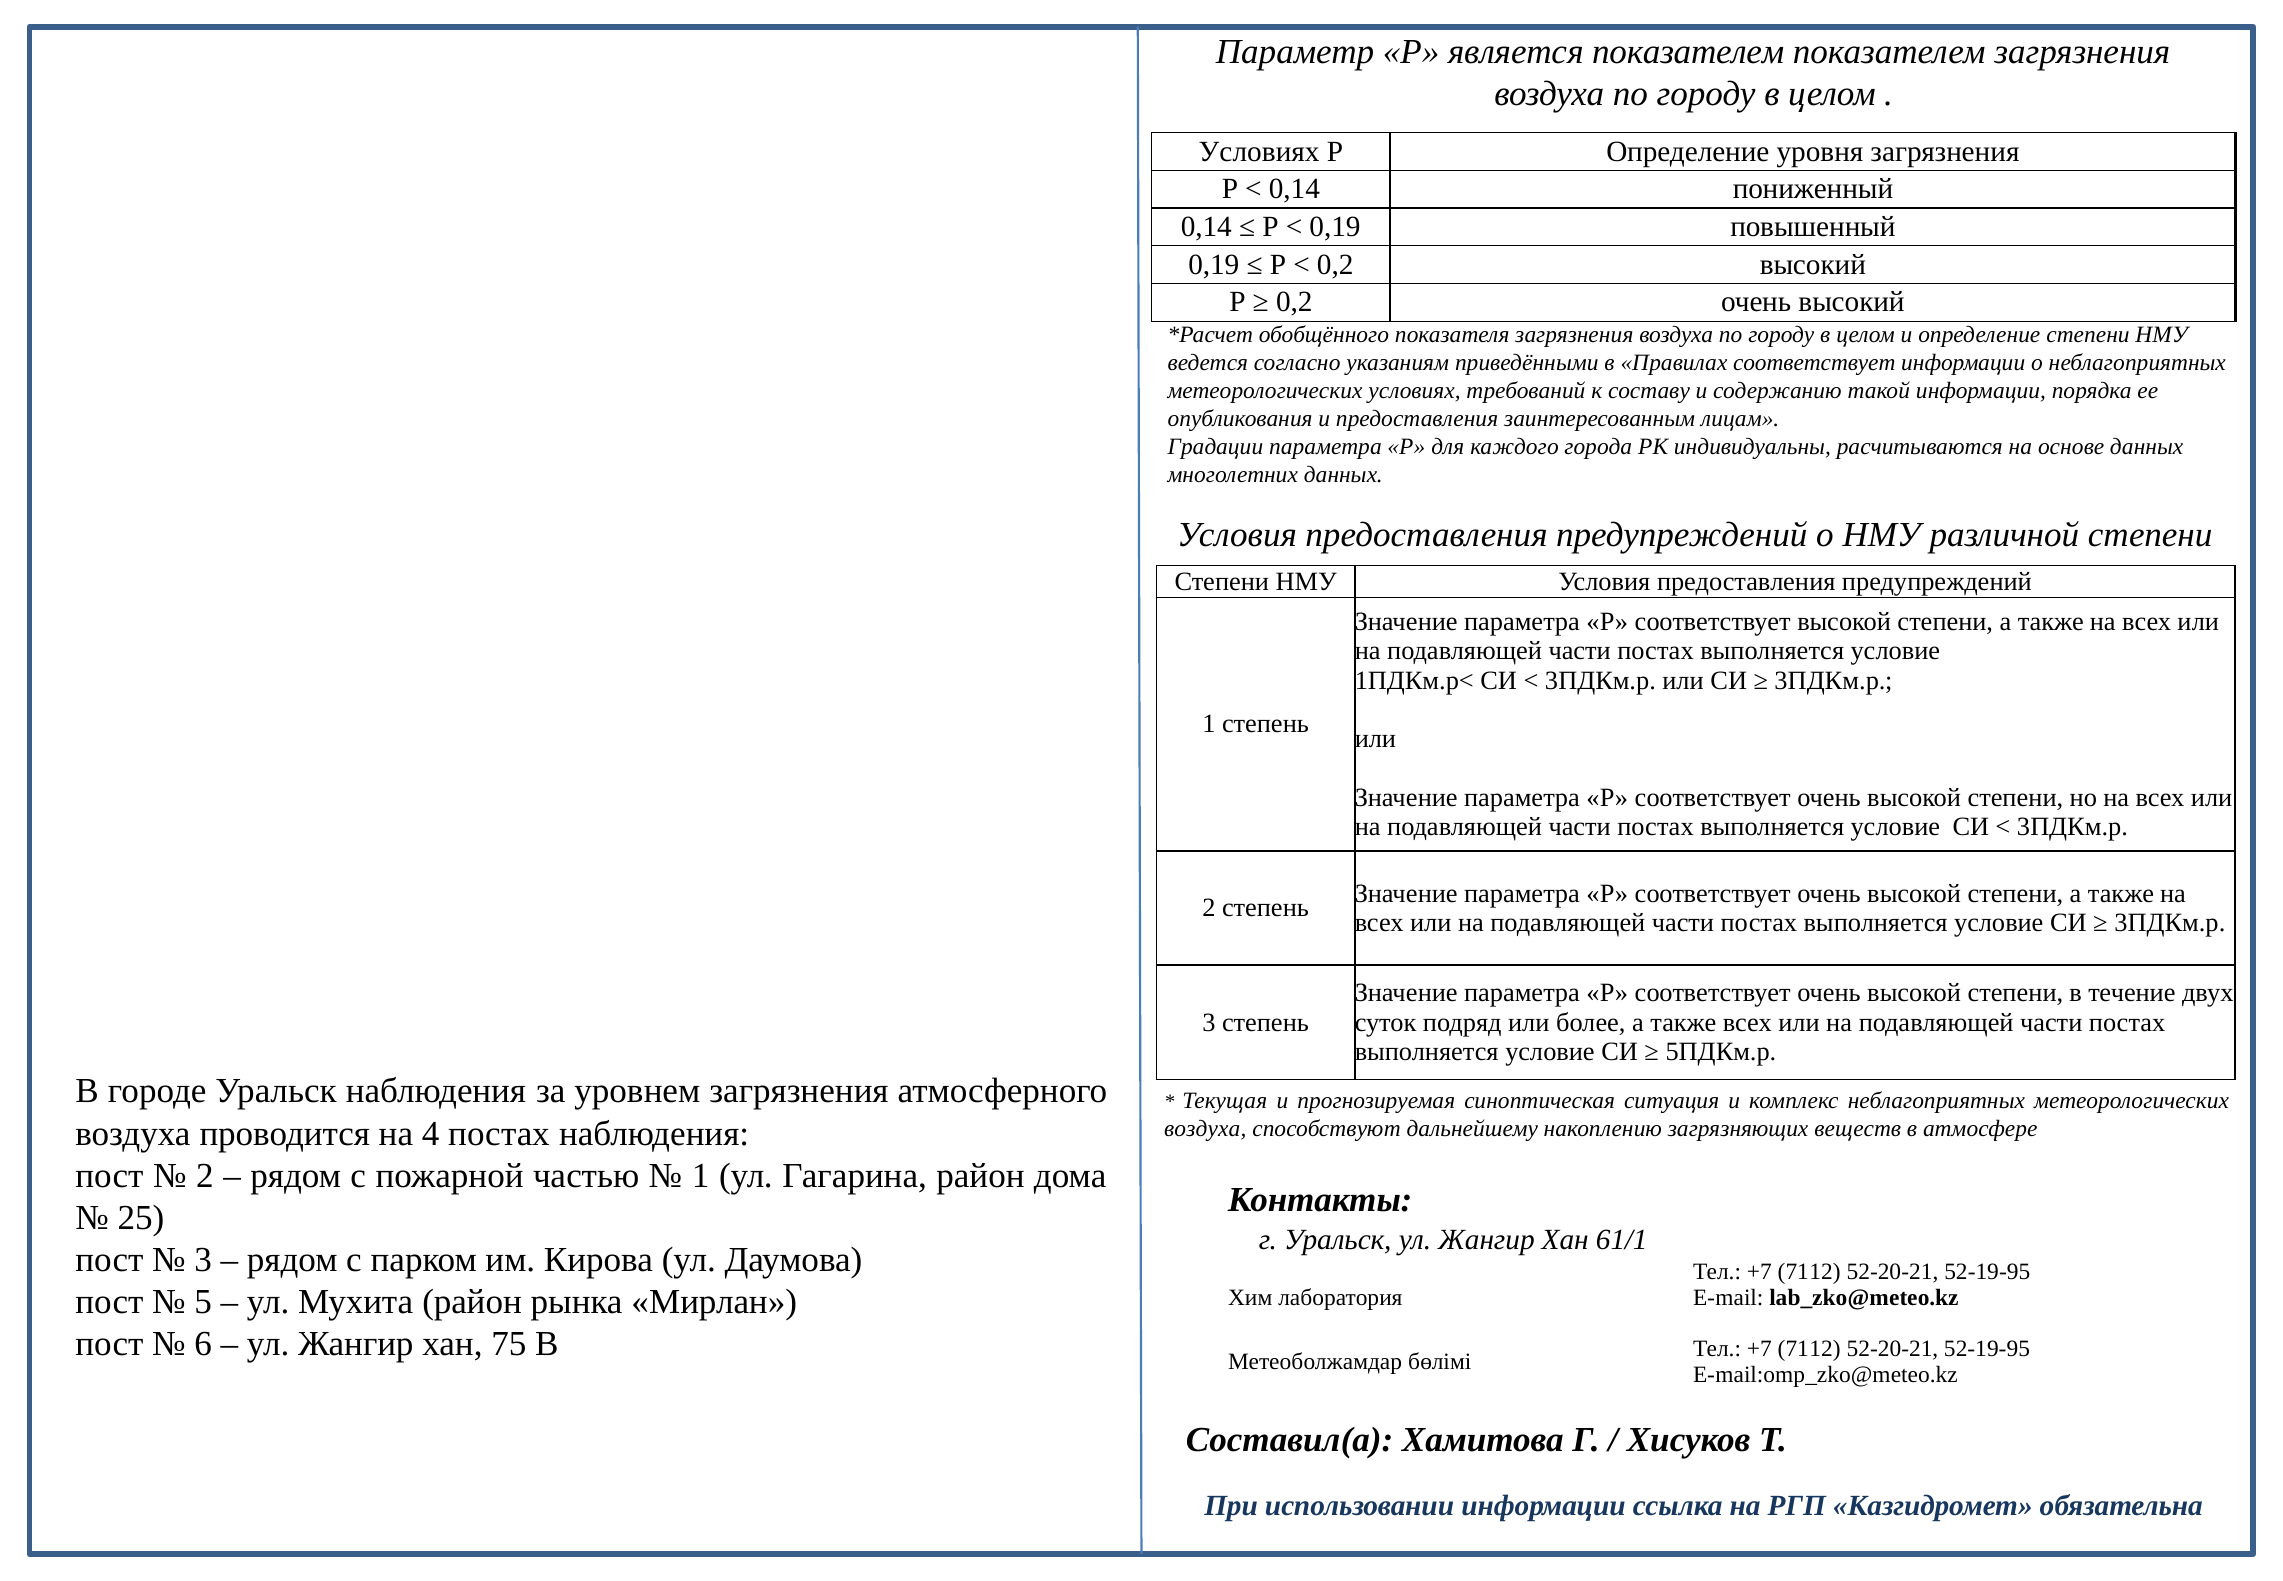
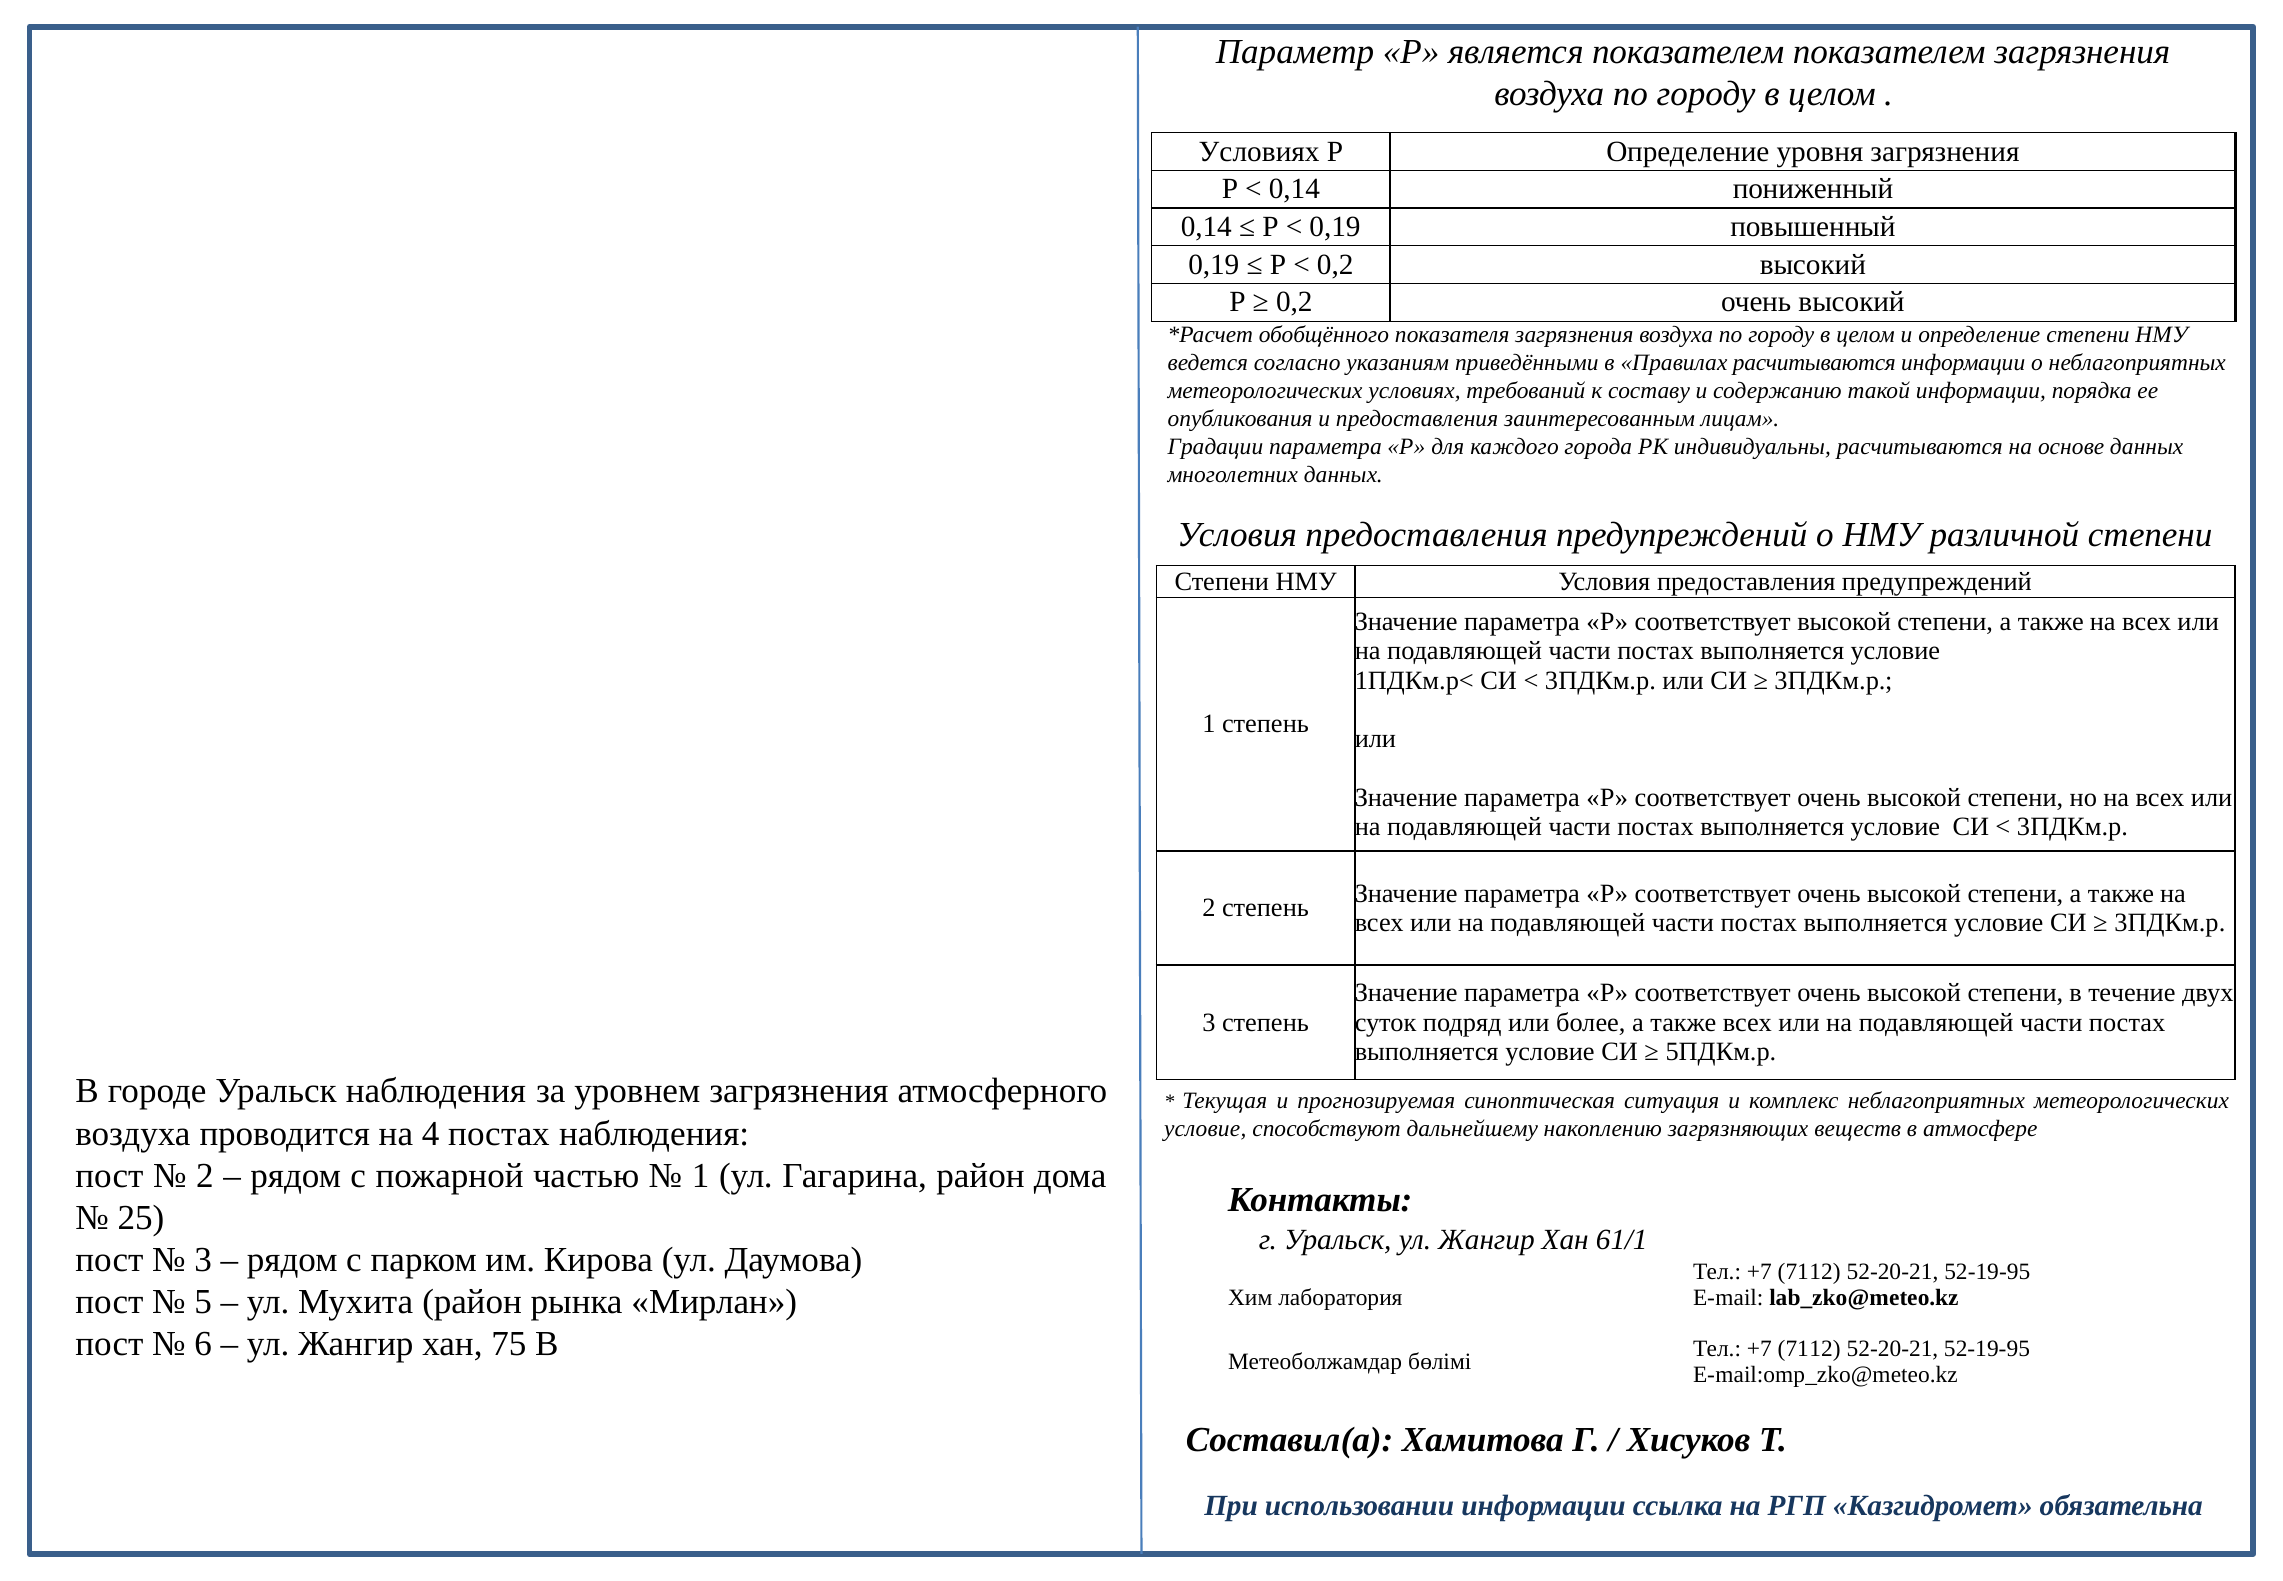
Правилах соответствует: соответствует -> расчитываются
воздуха at (1205, 1129): воздуха -> условие
